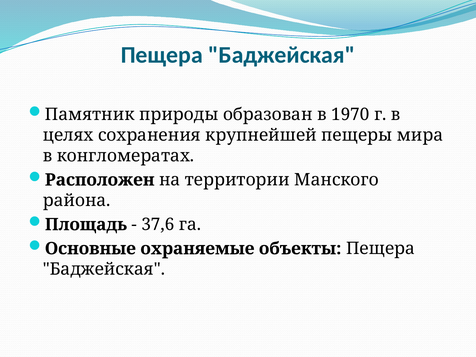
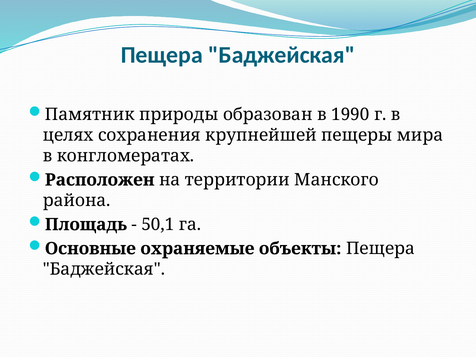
1970: 1970 -> 1990
37,6: 37,6 -> 50,1
